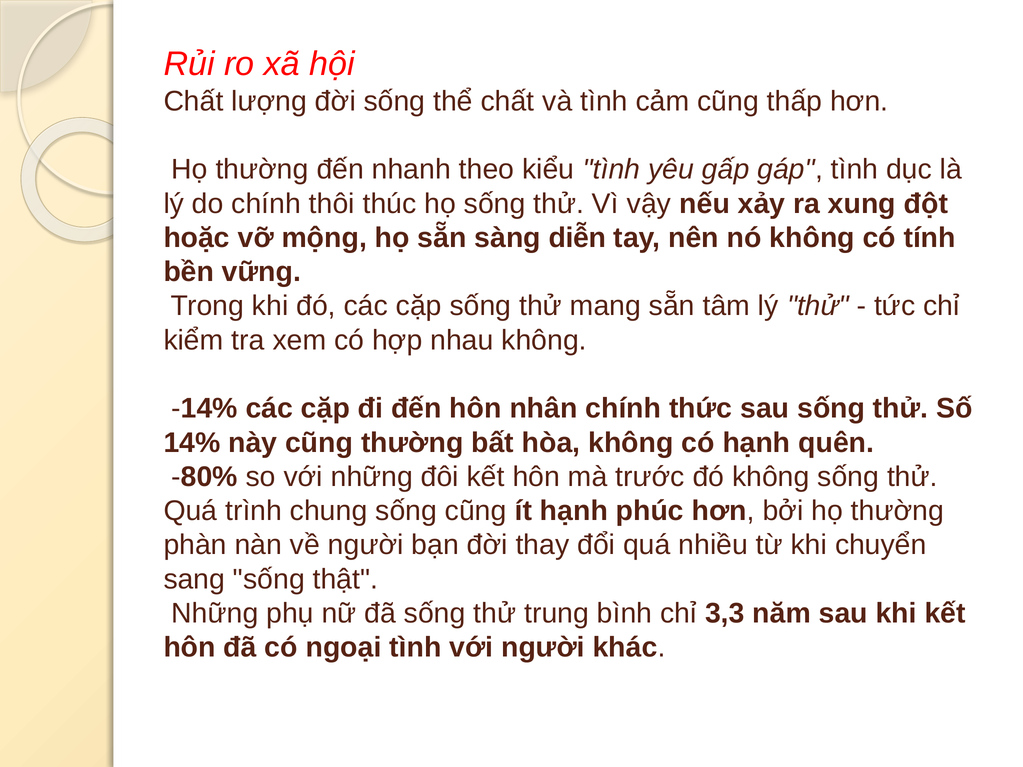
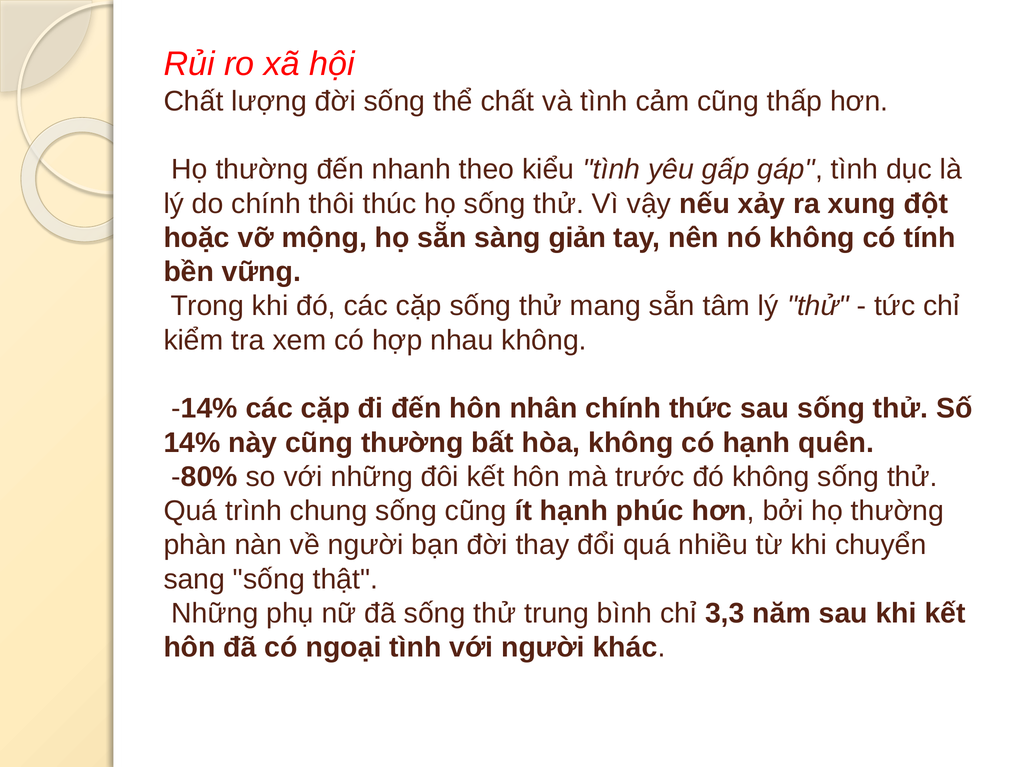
diễn: diễn -> giản
